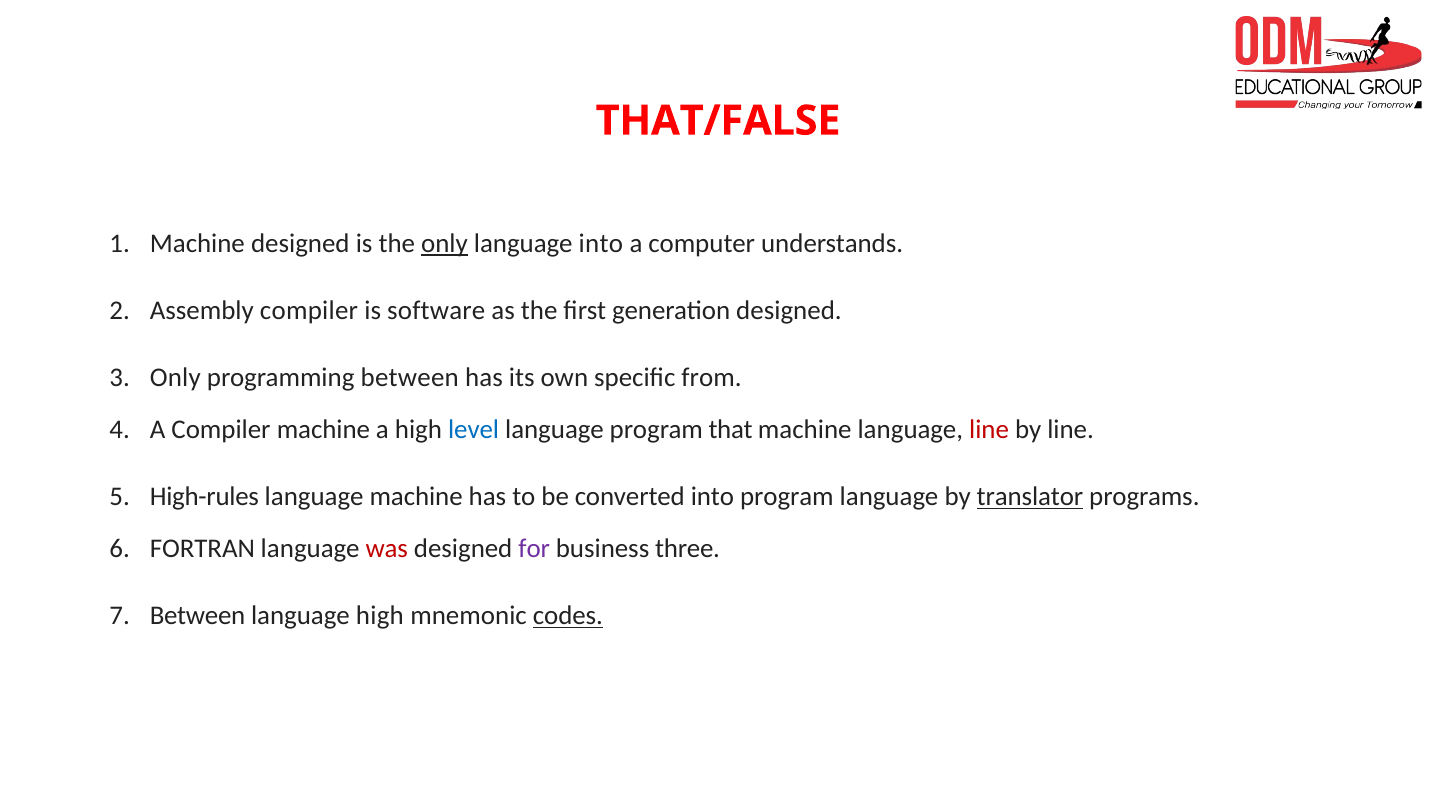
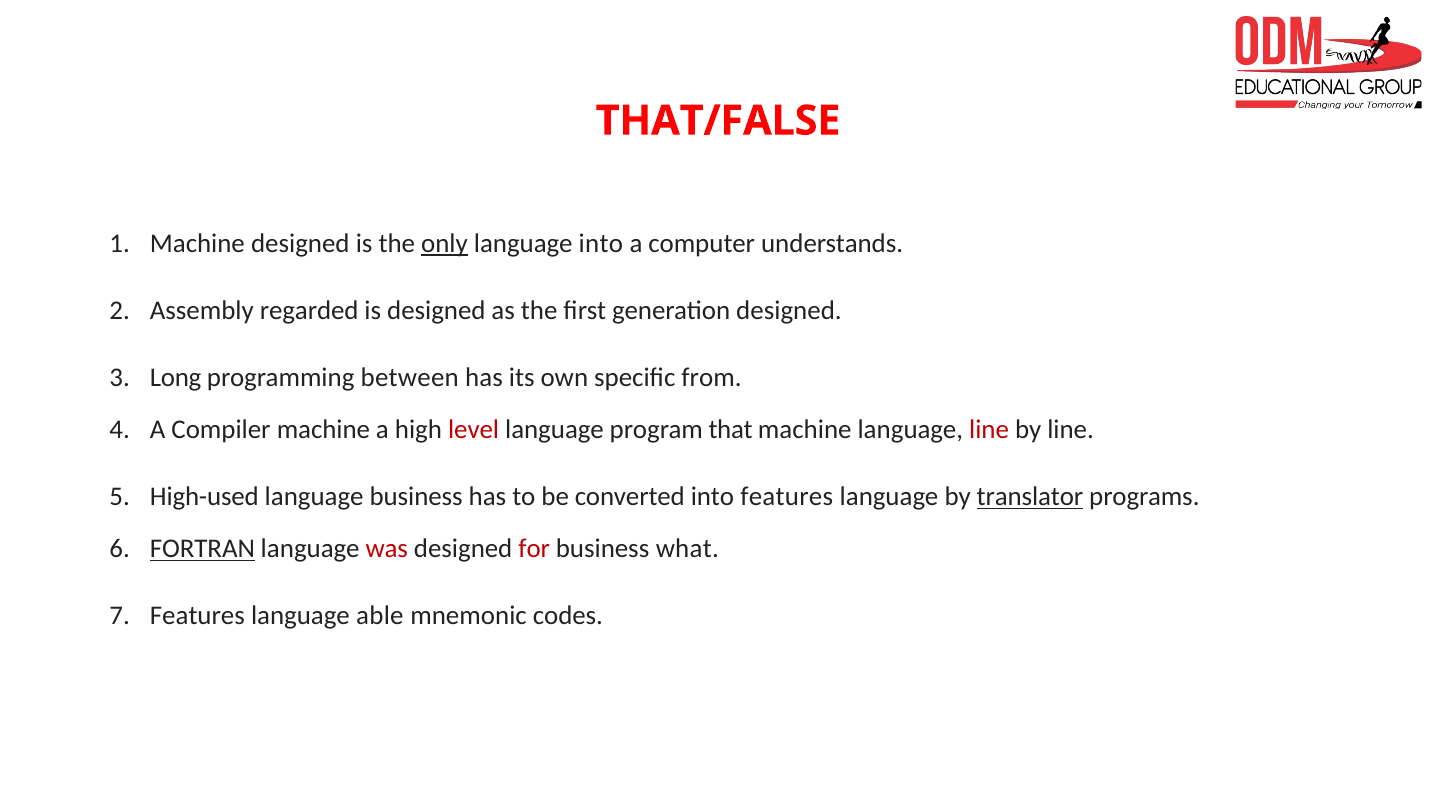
Assembly compiler: compiler -> regarded
is software: software -> designed
Only at (175, 377): Only -> Long
level colour: blue -> red
High-rules: High-rules -> High-used
language machine: machine -> business
into program: program -> features
FORTRAN underline: none -> present
for colour: purple -> red
three: three -> what
Between at (198, 616): Between -> Features
language high: high -> able
codes underline: present -> none
